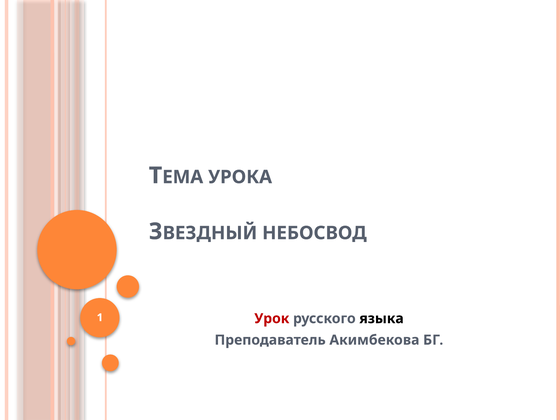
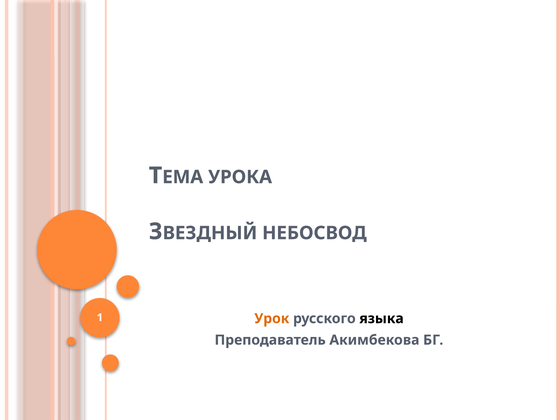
Урок colour: red -> orange
